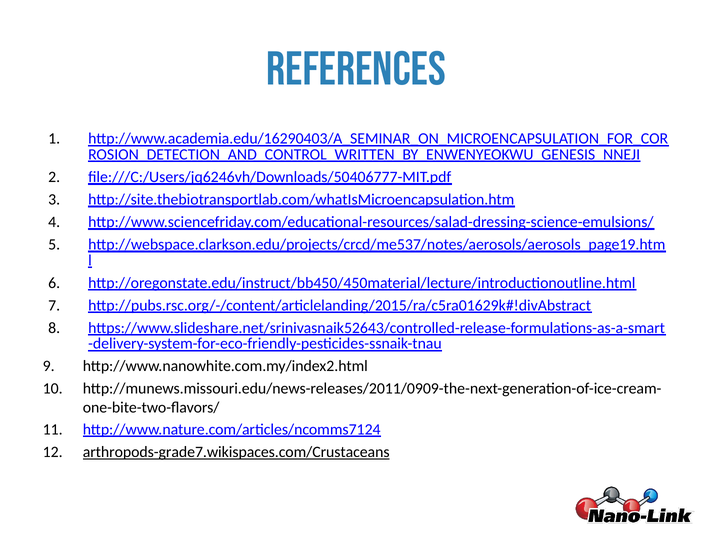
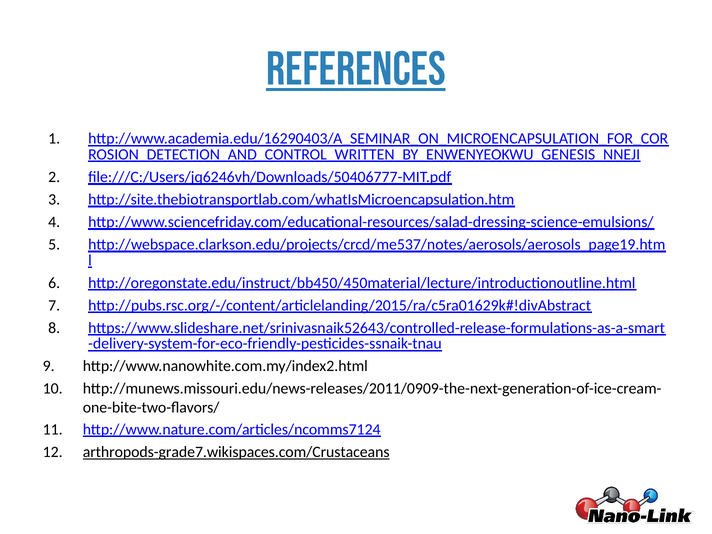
References underline: none -> present
